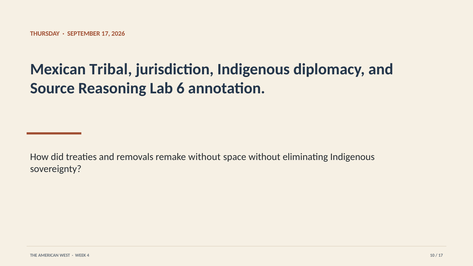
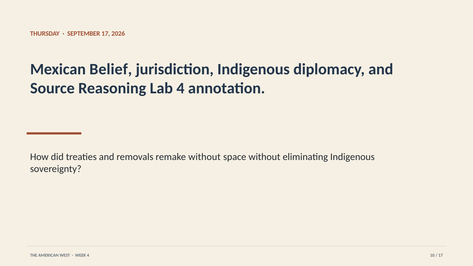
Tribal: Tribal -> Belief
Lab 6: 6 -> 4
